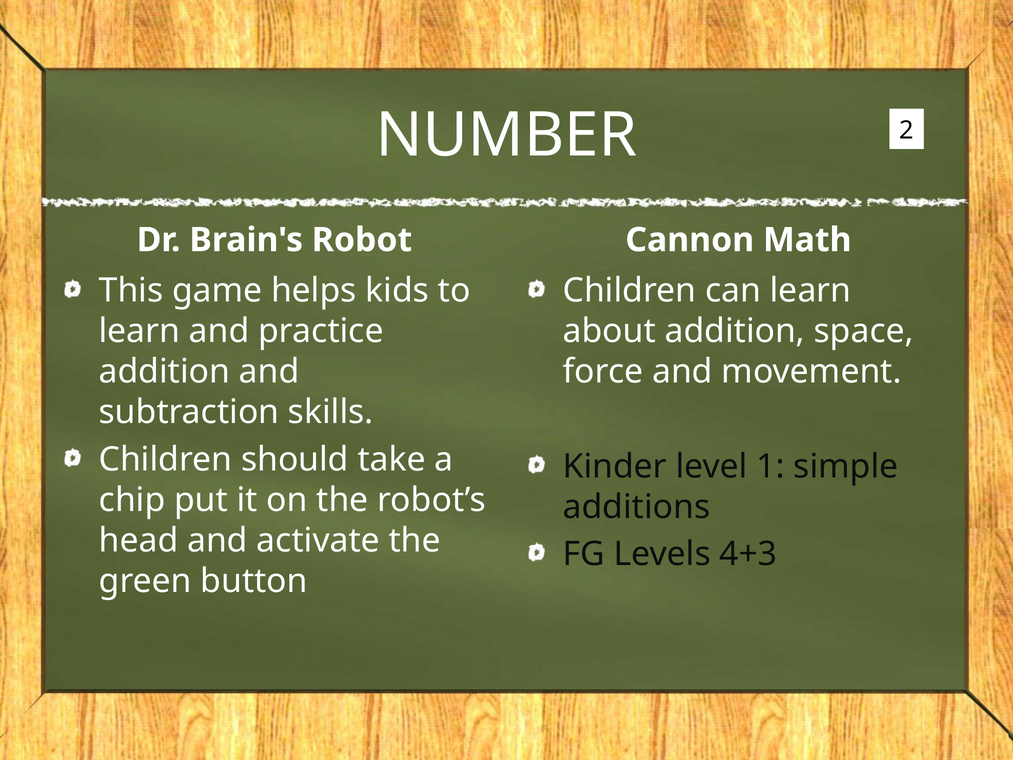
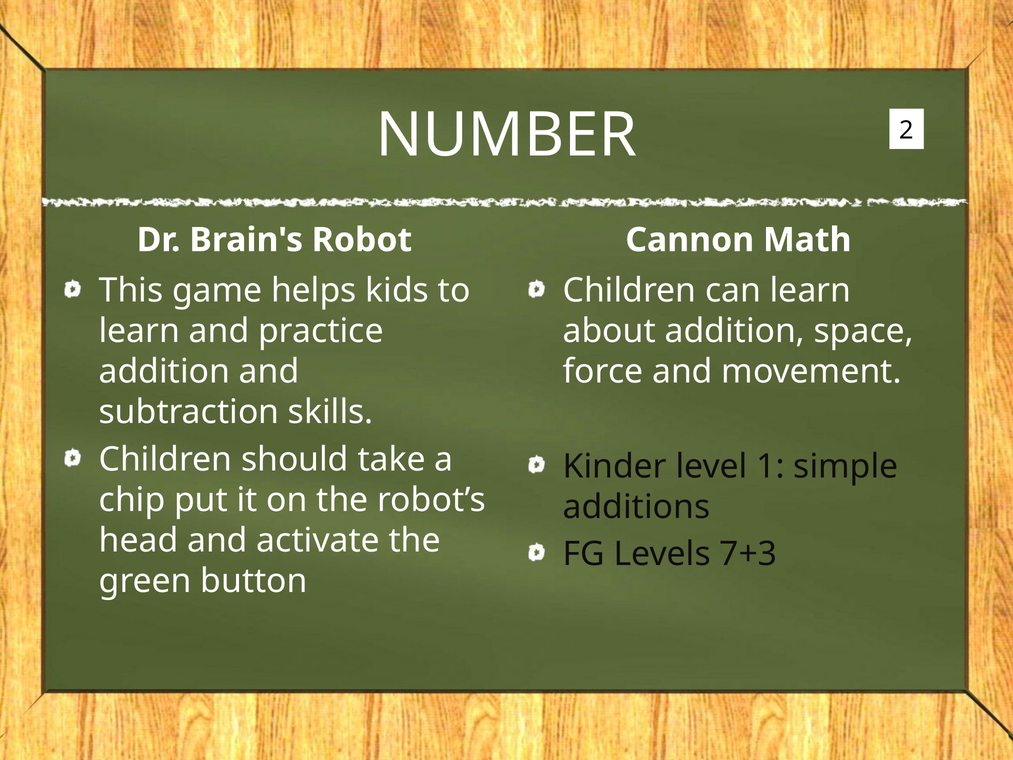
4+3: 4+3 -> 7+3
